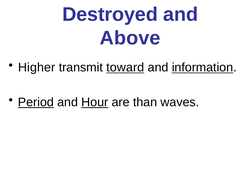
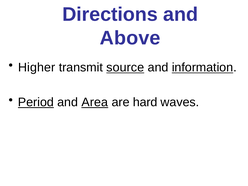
Destroyed: Destroyed -> Directions
toward: toward -> source
Hour: Hour -> Area
than: than -> hard
